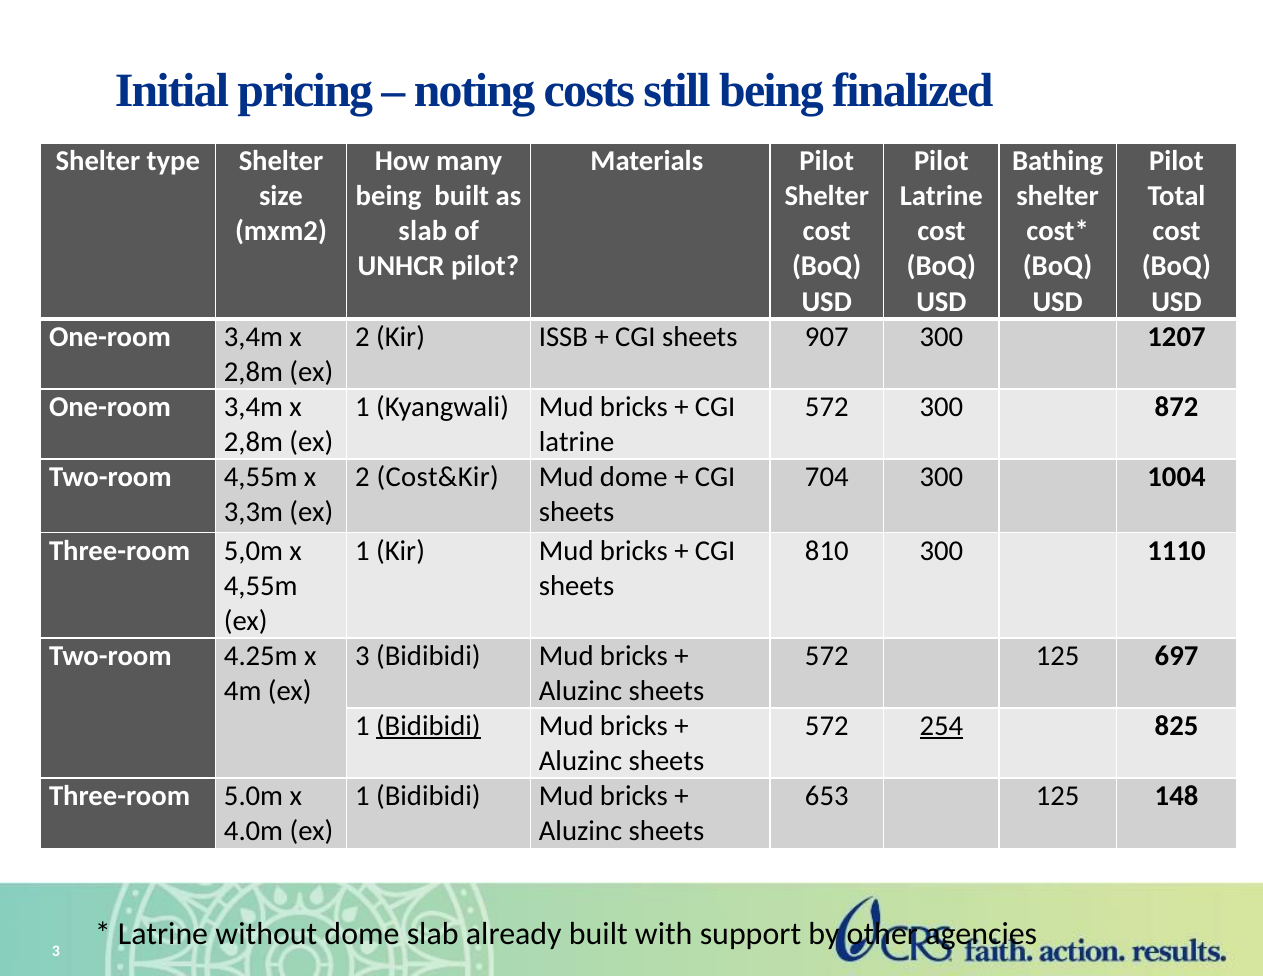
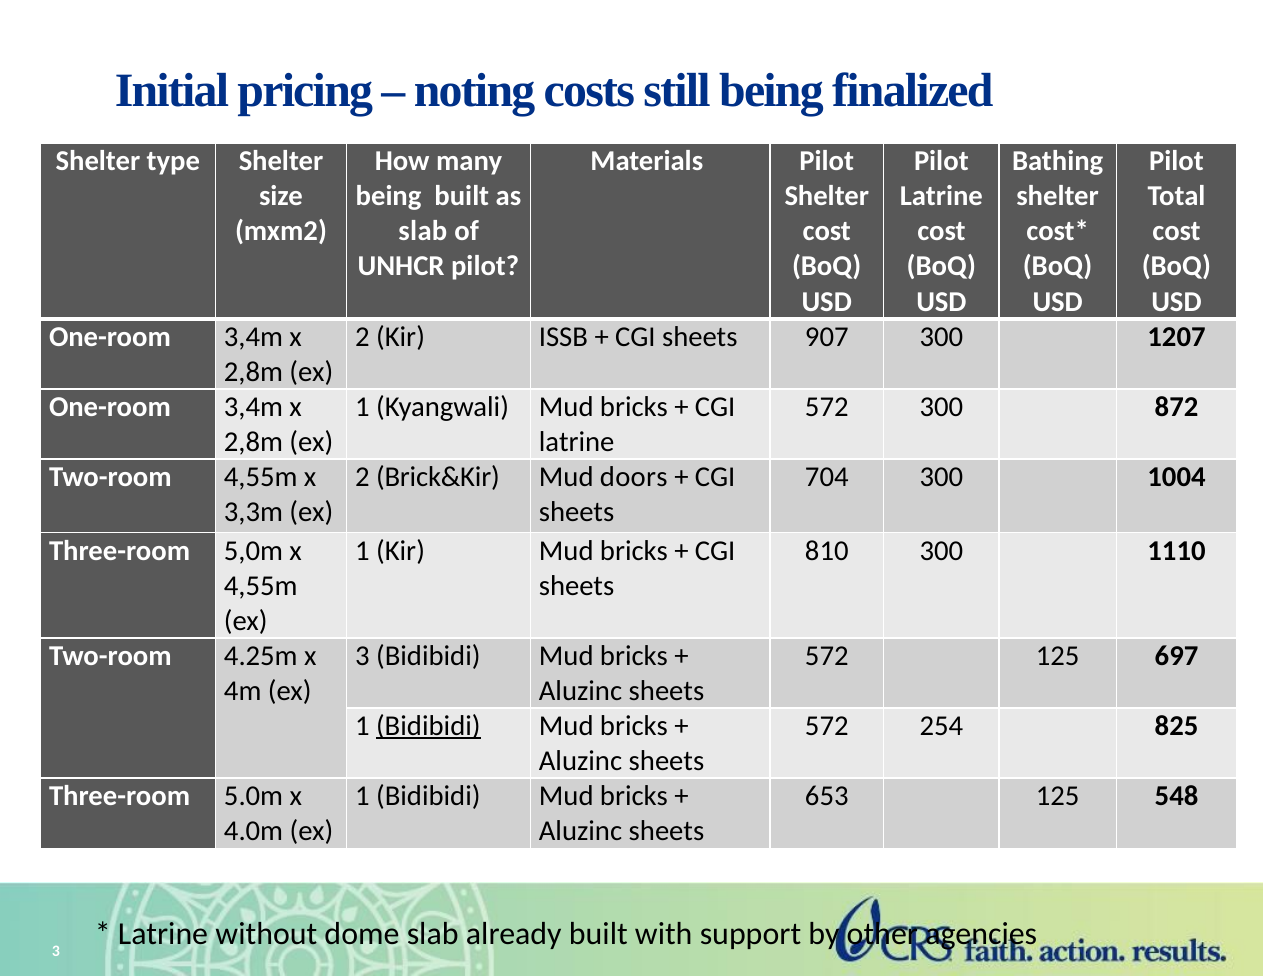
Cost&Kir: Cost&Kir -> Brick&Kir
Mud dome: dome -> doors
254 underline: present -> none
148: 148 -> 548
